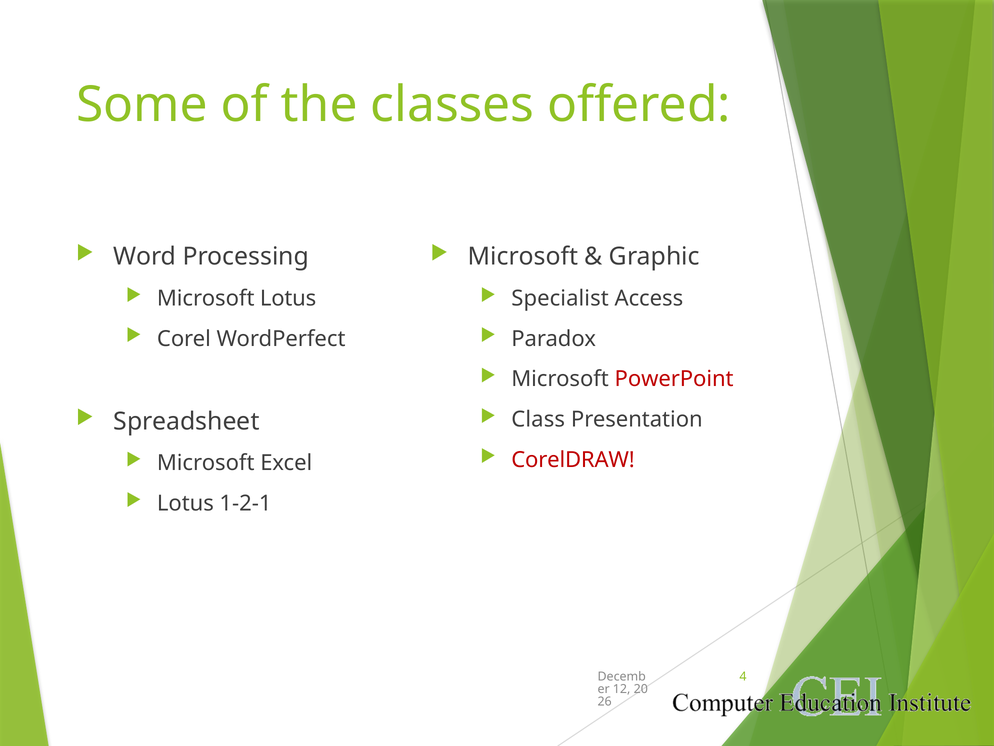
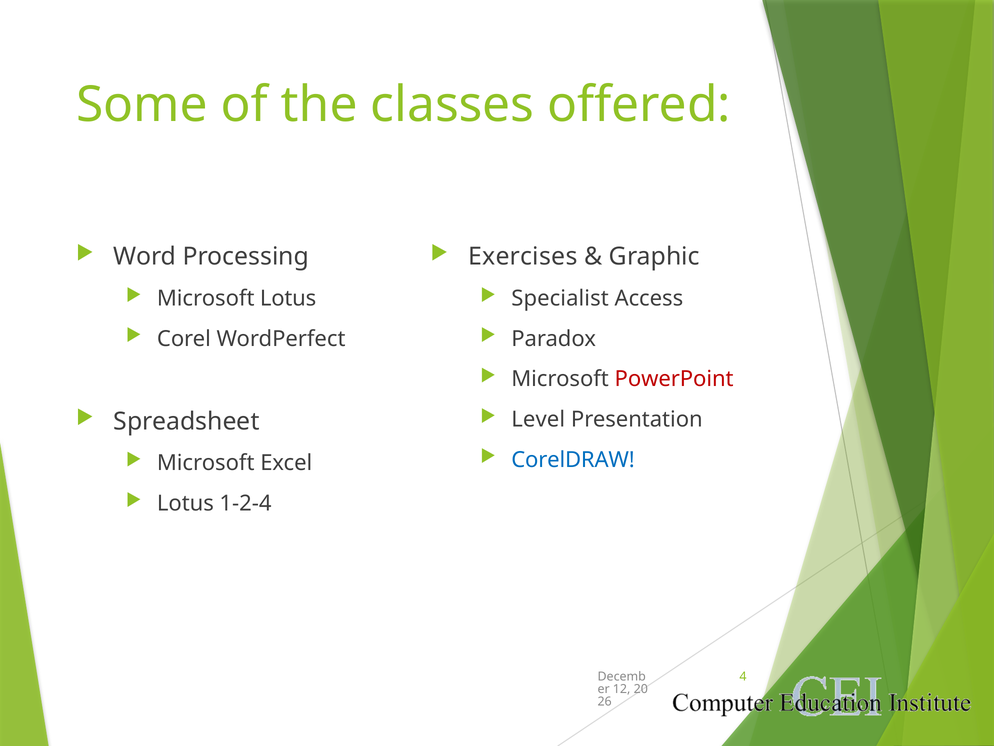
Microsoft at (523, 257): Microsoft -> Exercises
Class: Class -> Level
CorelDRAW colour: red -> blue
1-2-1: 1-2-1 -> 1-2-4
